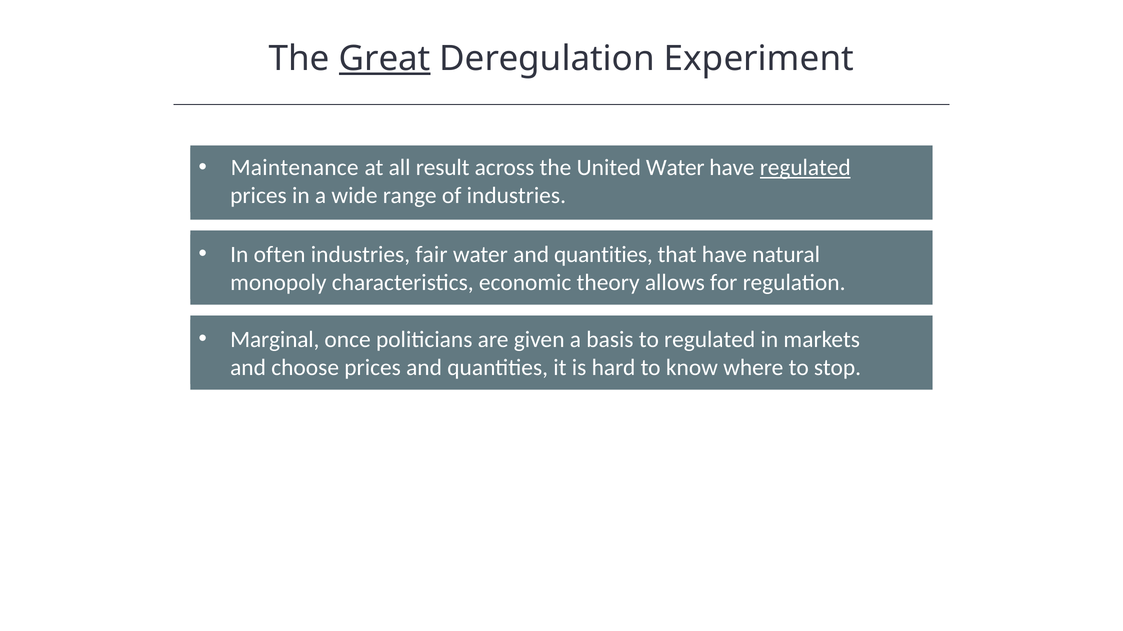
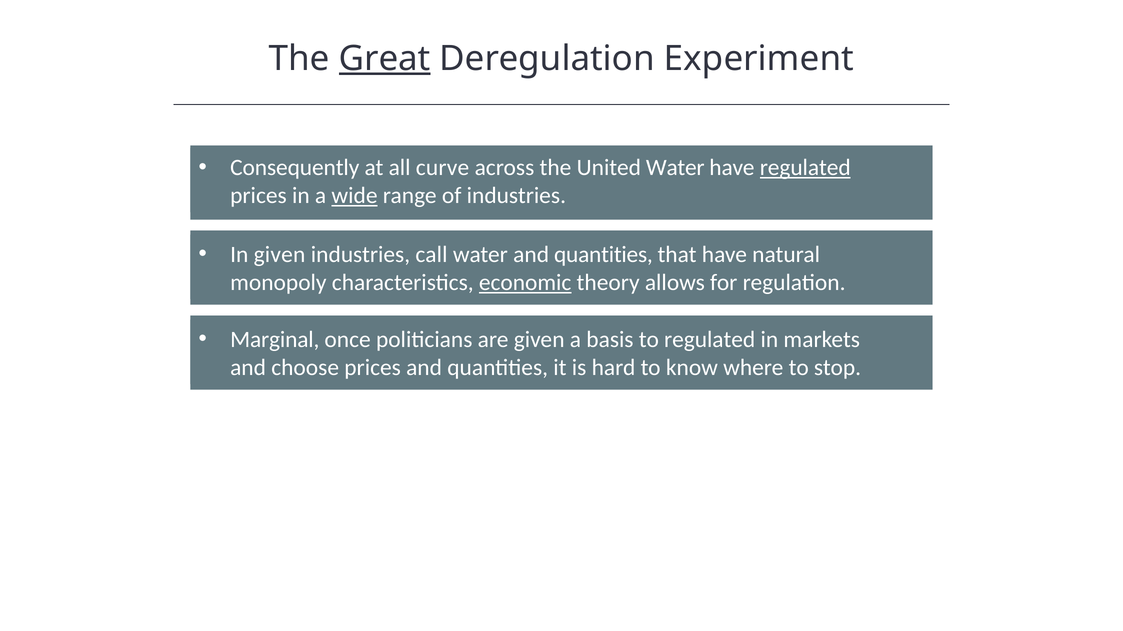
Maintenance: Maintenance -> Consequently
result: result -> curve
wide underline: none -> present
In often: often -> given
fair: fair -> call
economic underline: none -> present
